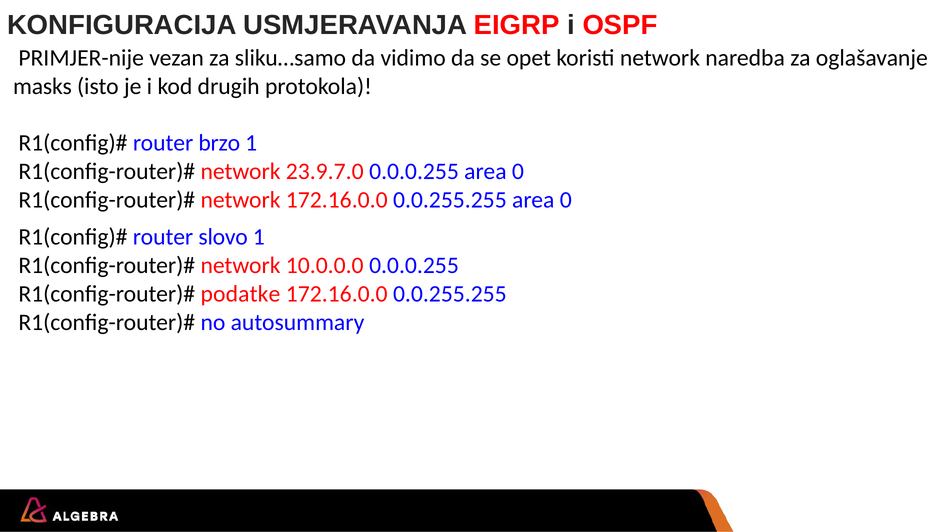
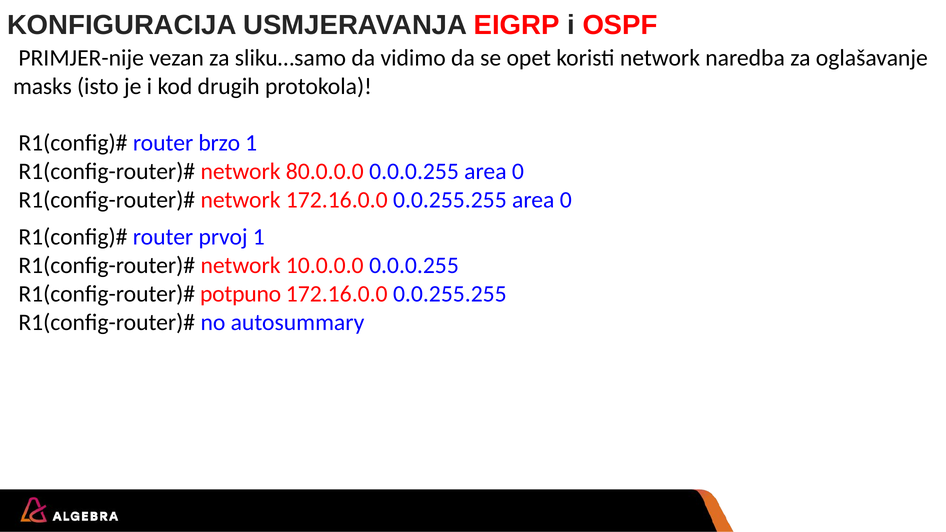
23.9.7.0: 23.9.7.0 -> 80.0.0.0
slovo: slovo -> prvoj
podatke: podatke -> potpuno
